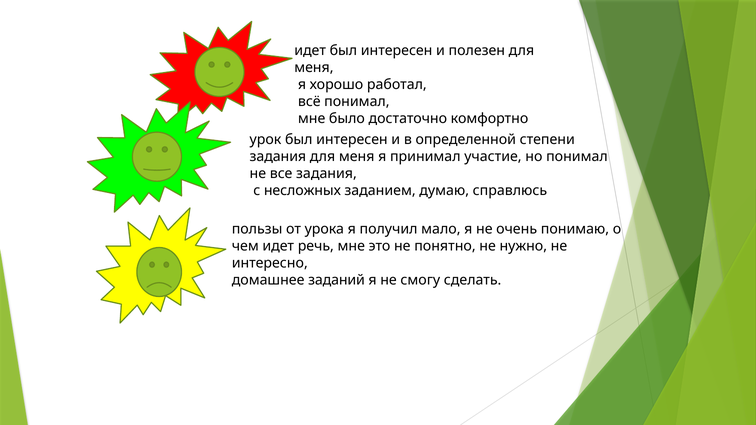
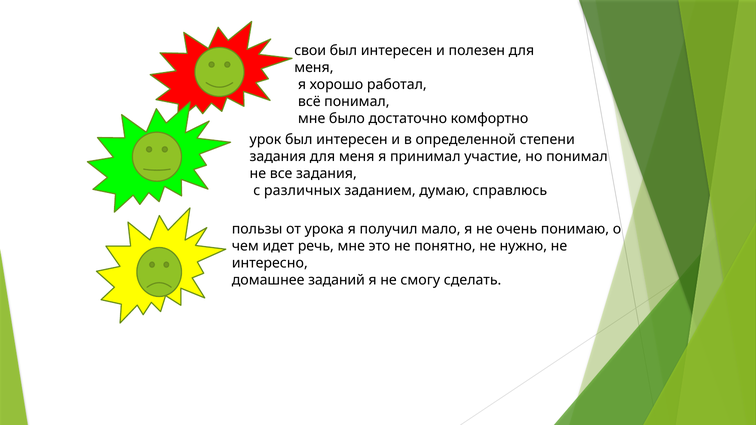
идет at (310, 51): идет -> свои
несложных: несложных -> различных
